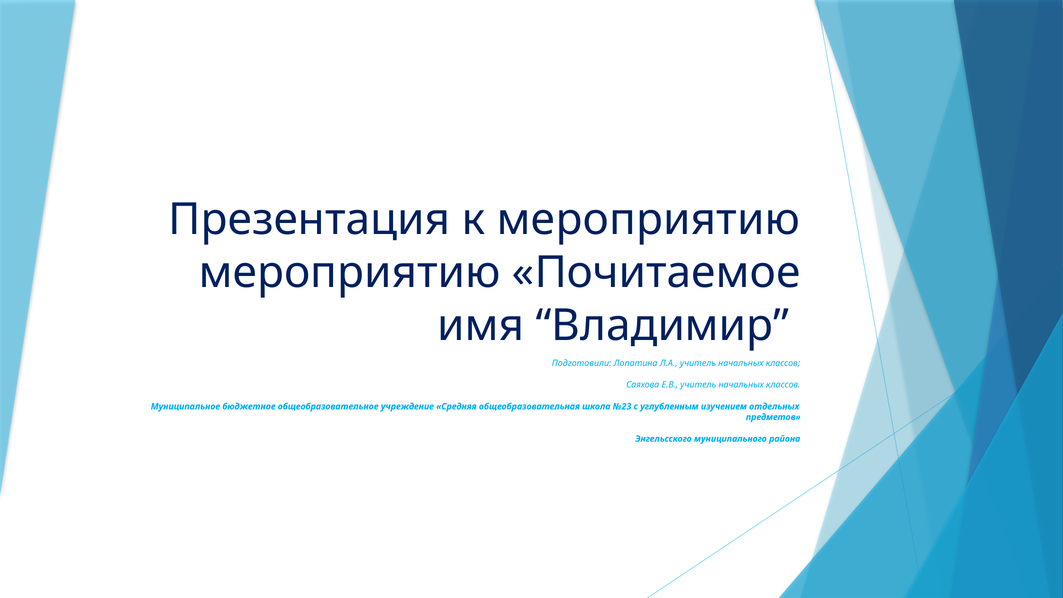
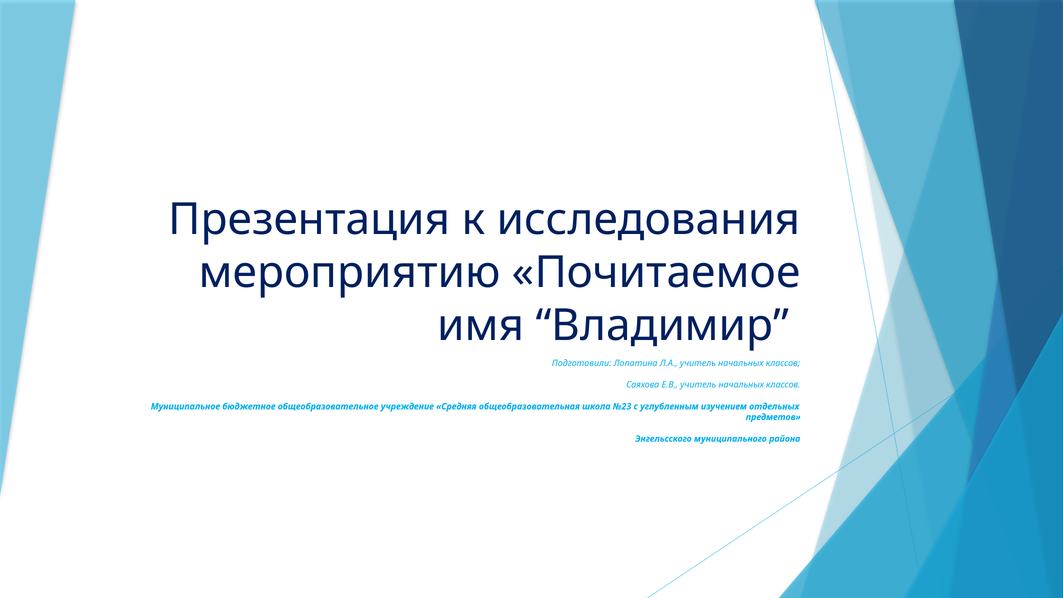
к мероприятию: мероприятию -> исследования
